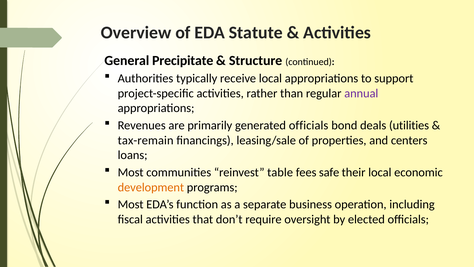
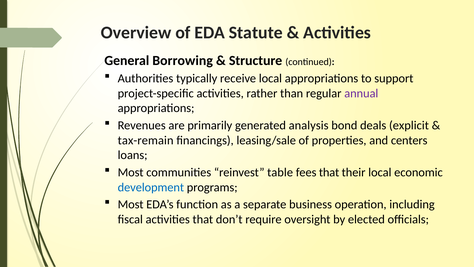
Precipitate: Precipitate -> Borrowing
generated officials: officials -> analysis
utilities: utilities -> explicit
fees safe: safe -> that
development colour: orange -> blue
